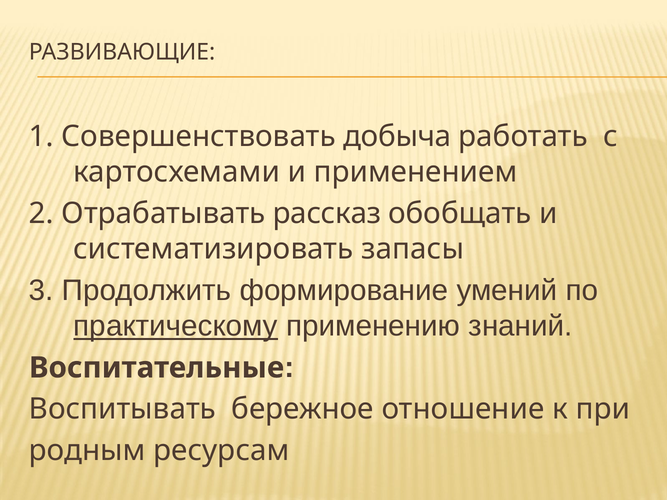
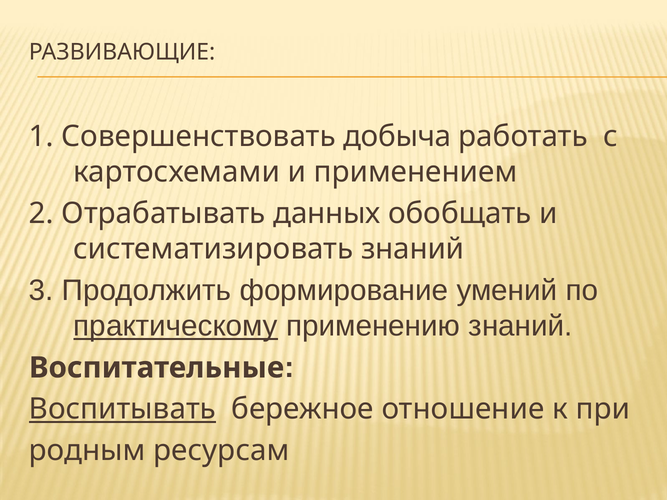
рассказ: рассказ -> данных
систематизировать запасы: запасы -> знаний
Воспитывать underline: none -> present
